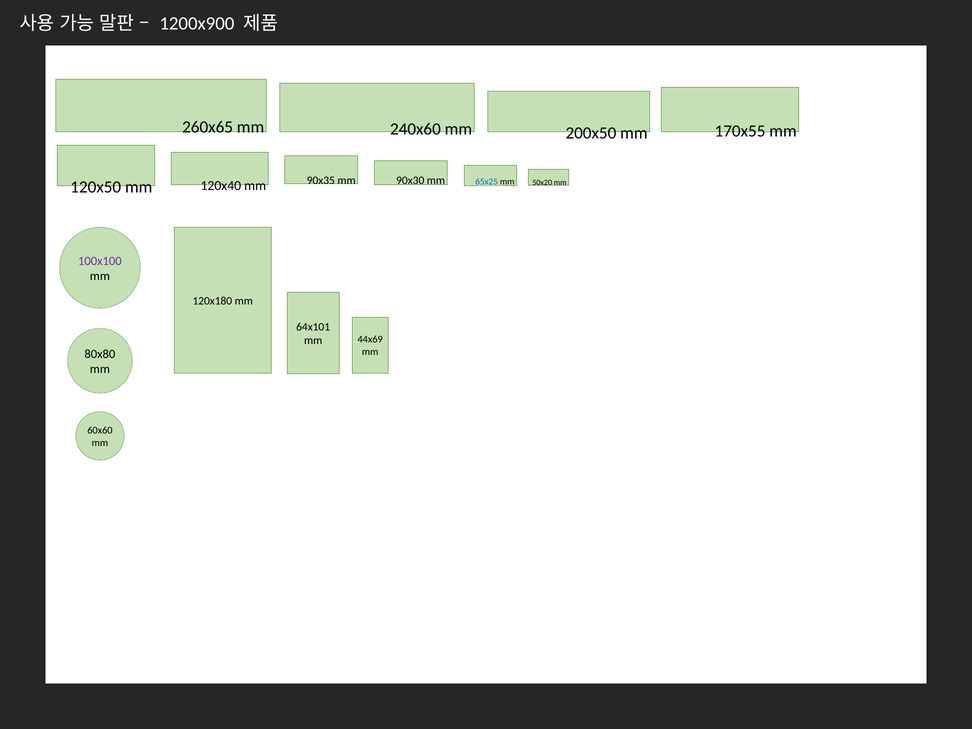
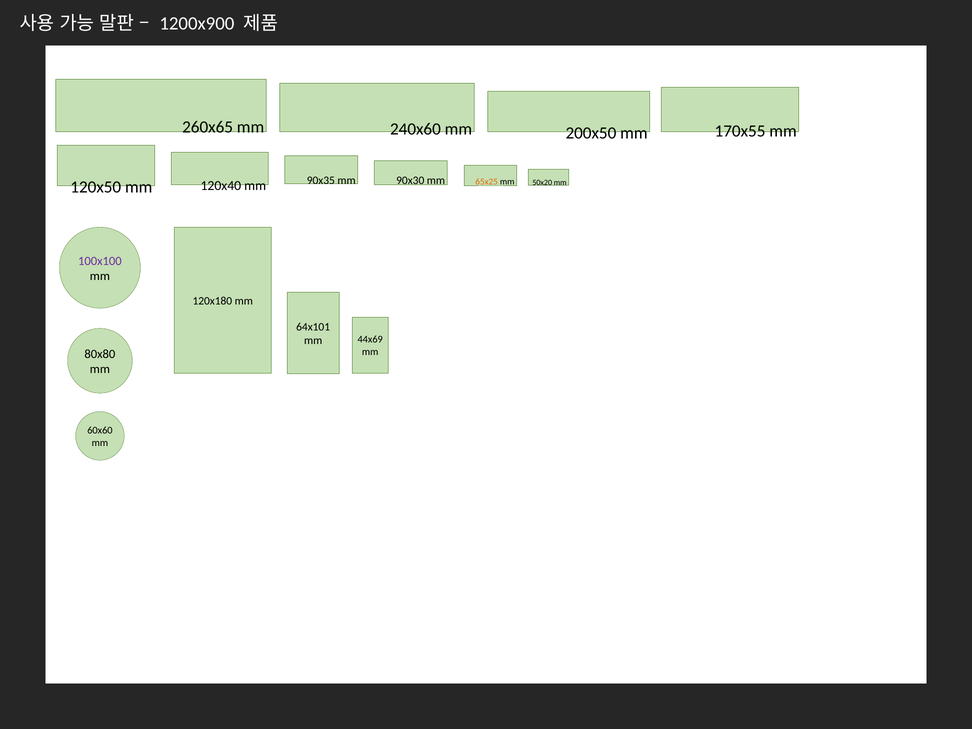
65x25 colour: blue -> orange
